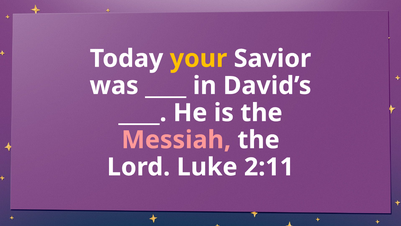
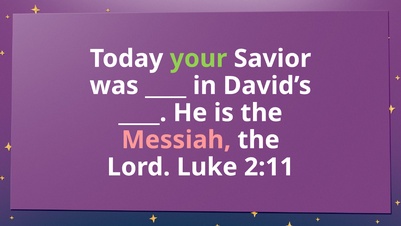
your colour: yellow -> light green
